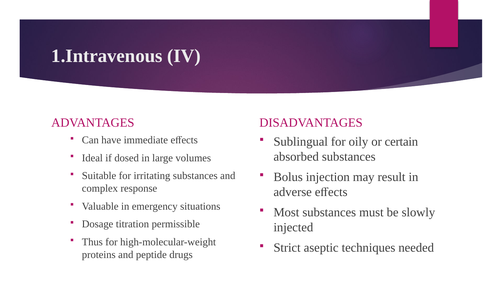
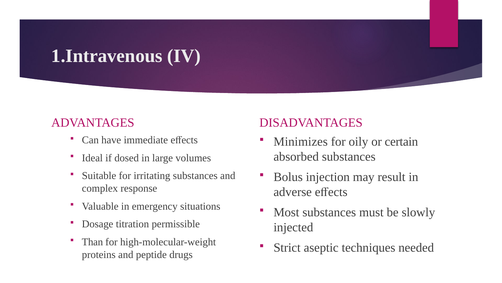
Sublingual: Sublingual -> Minimizes
Thus: Thus -> Than
